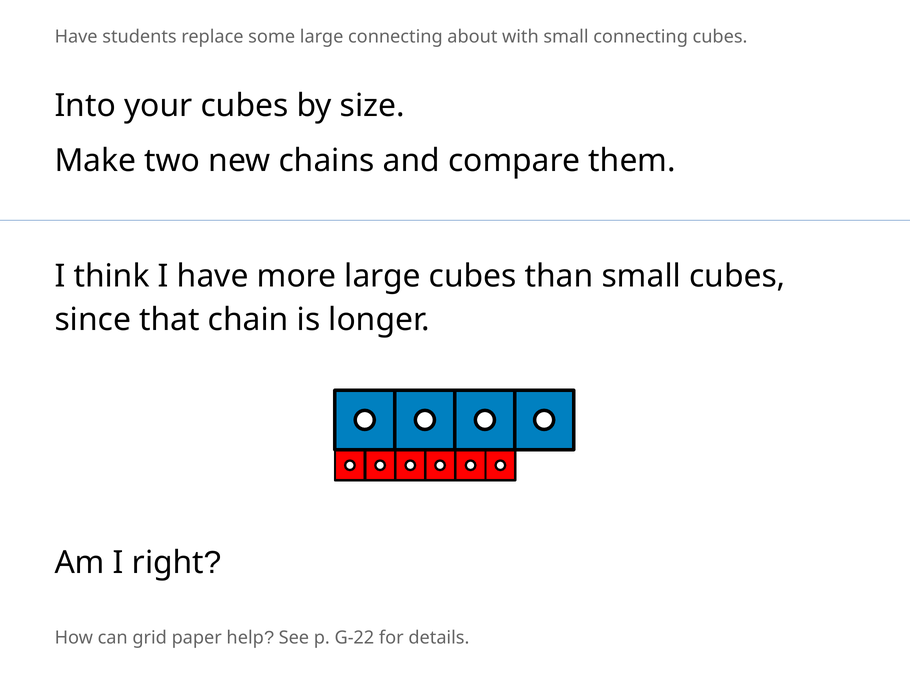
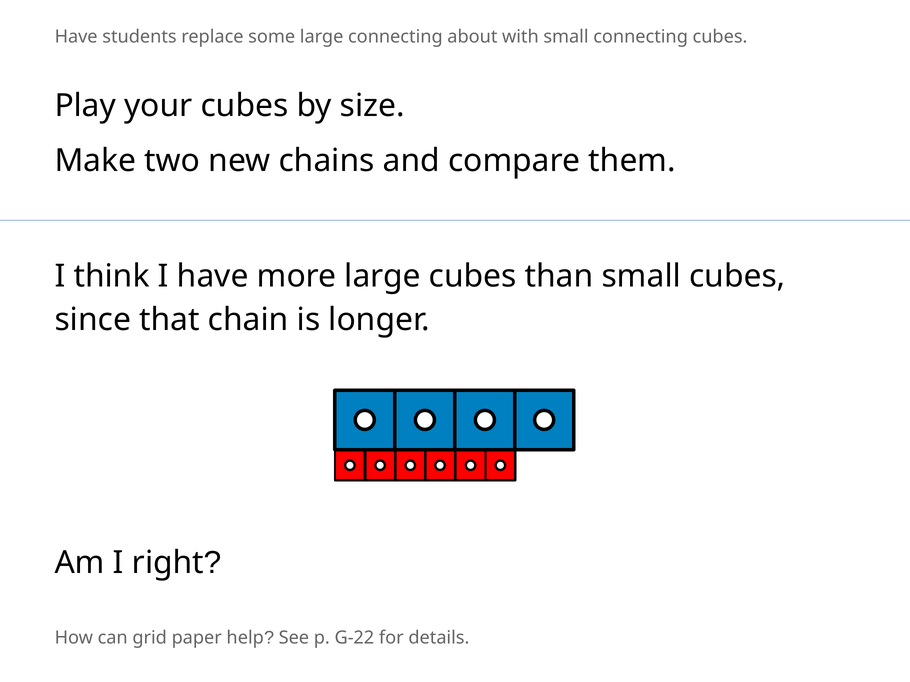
Into: Into -> Play
